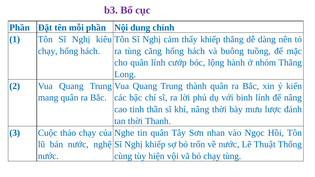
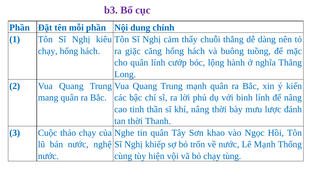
thấy khiếp: khiếp -> chuỗi
ra tùng: tùng -> giặc
nhóm: nhóm -> nghĩa
Trung thành: thành -> mạnh
nhan: nhan -> khao
Lê Thuật: Thuật -> Mạnh
